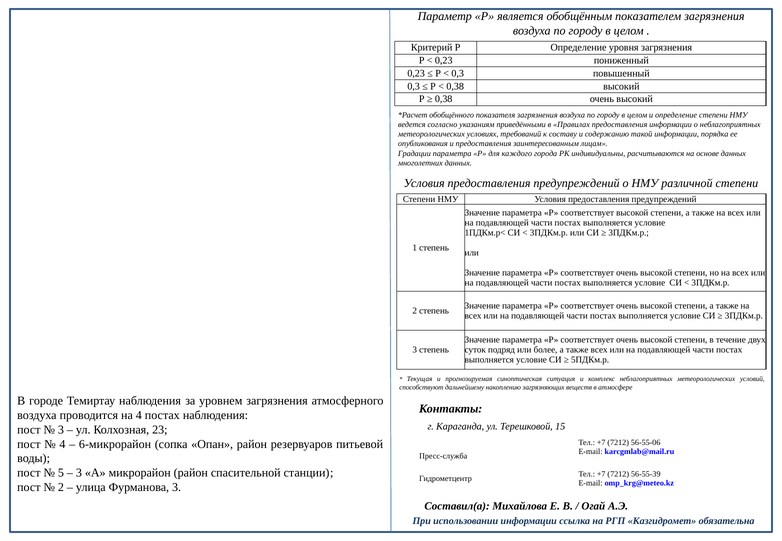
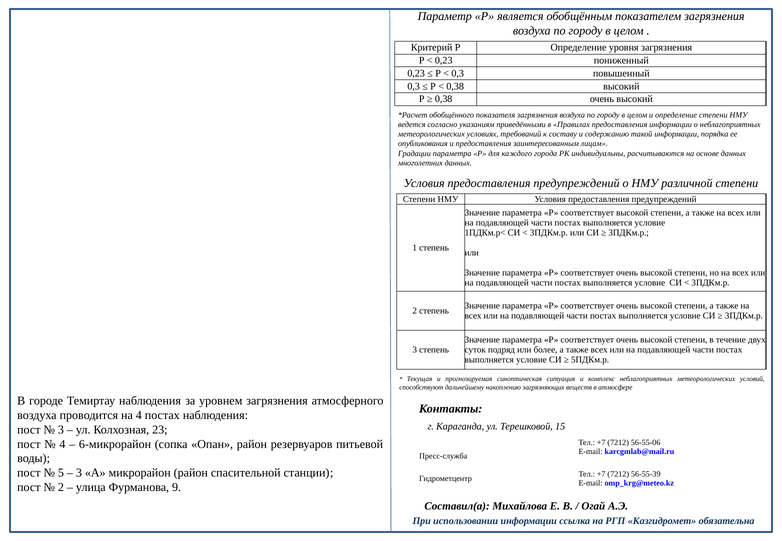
Фурманова 3: 3 -> 9
